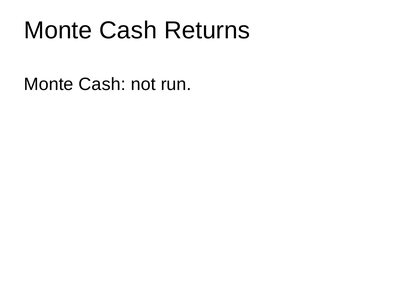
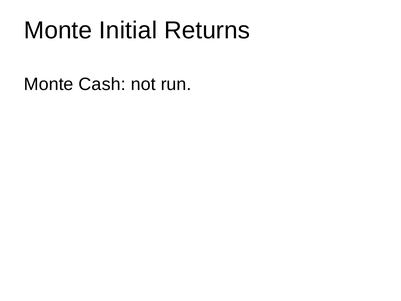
Cash at (128, 30): Cash -> Initial
